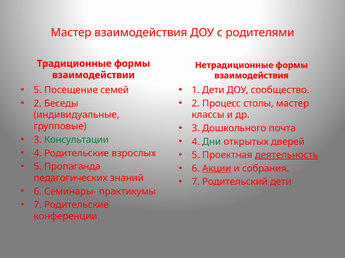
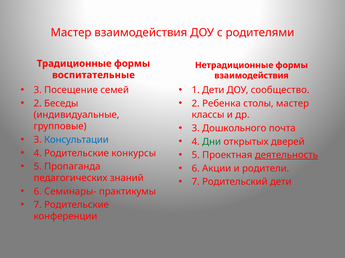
взаимодействии: взаимодействии -> воспитательные
5 at (38, 90): 5 -> 3
Процесс: Процесс -> Ребенка
Консультации colour: green -> blue
взрослых: взрослых -> конкурсы
Акции underline: present -> none
собрания: собрания -> родители
